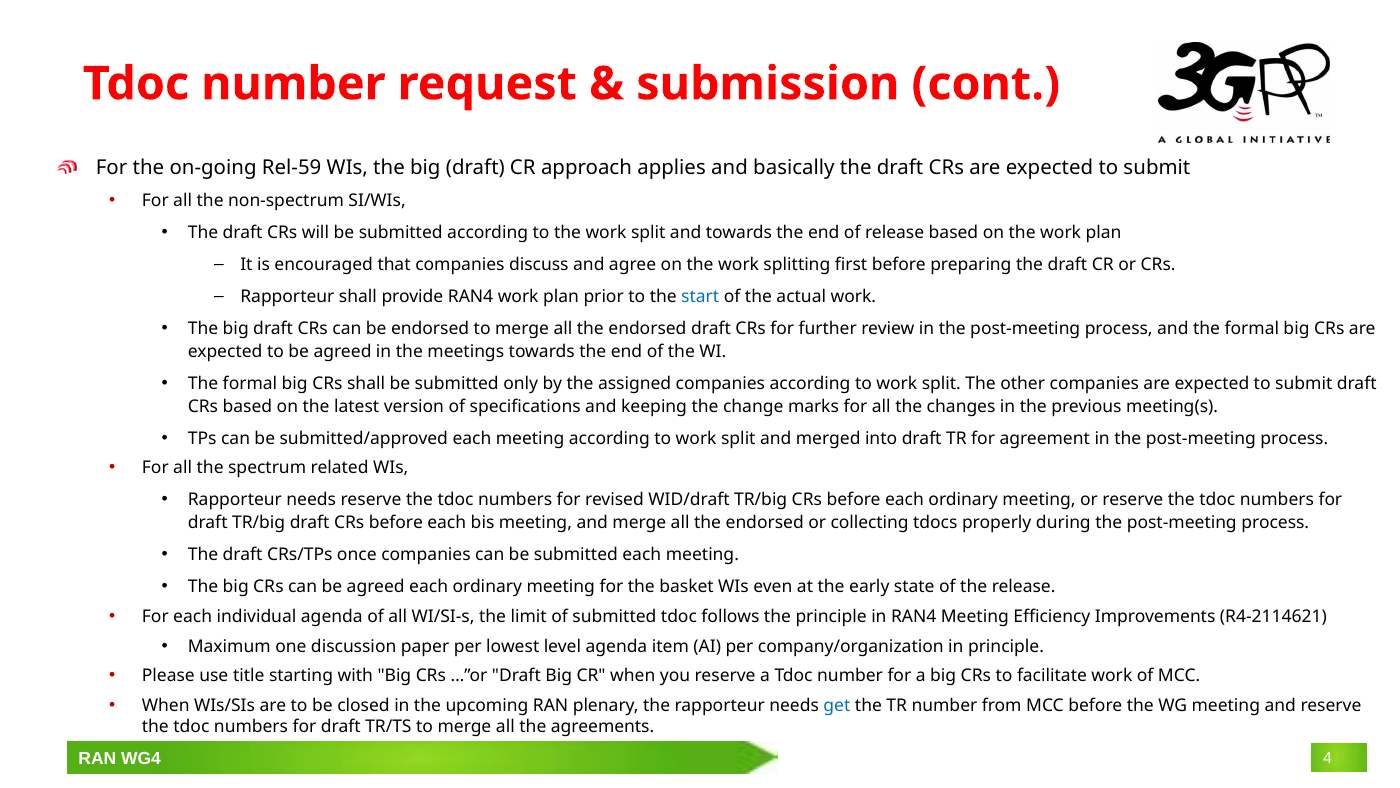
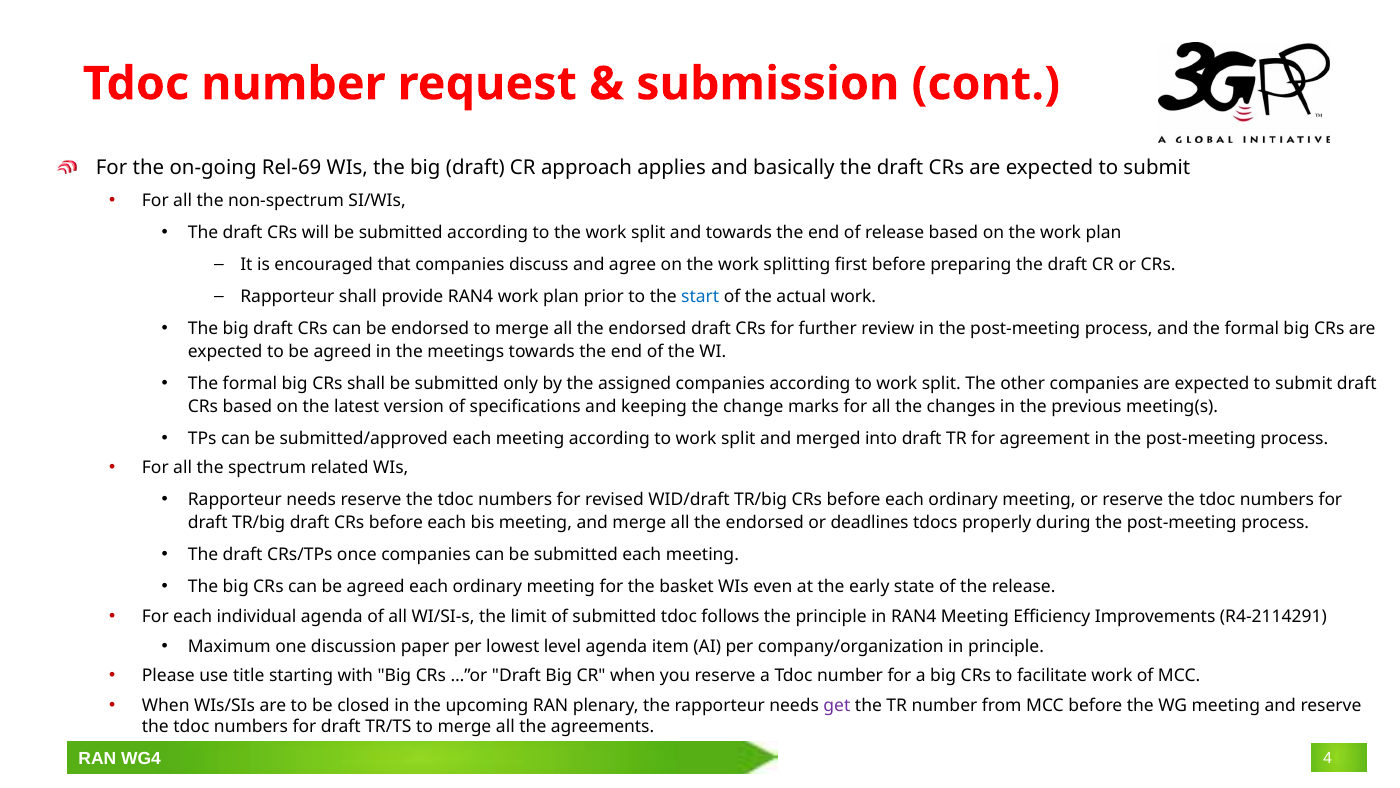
Rel-59: Rel-59 -> Rel-69
collecting: collecting -> deadlines
R4-2114621: R4-2114621 -> R4-2114291
get colour: blue -> purple
